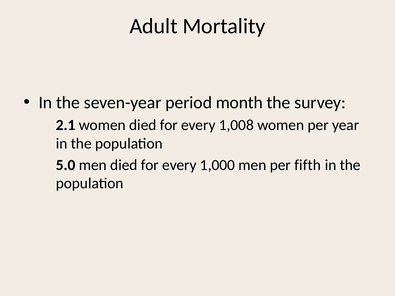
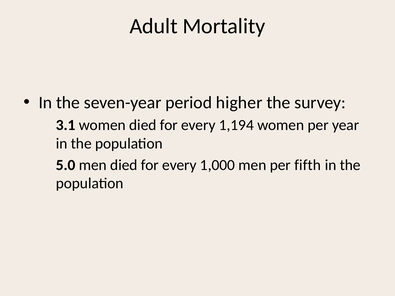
month: month -> higher
2.1: 2.1 -> 3.1
1,008: 1,008 -> 1,194
